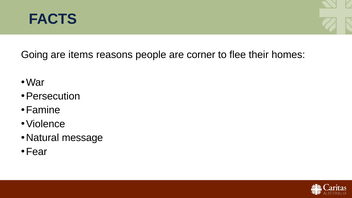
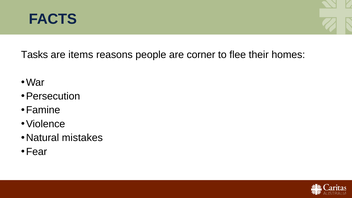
Going: Going -> Tasks
message: message -> mistakes
